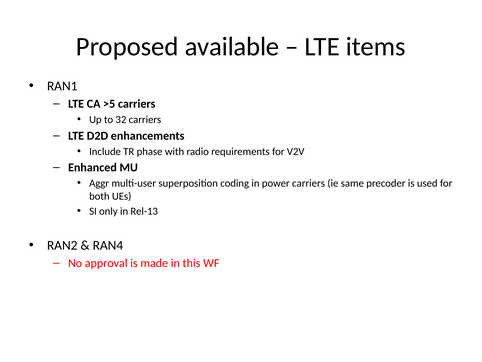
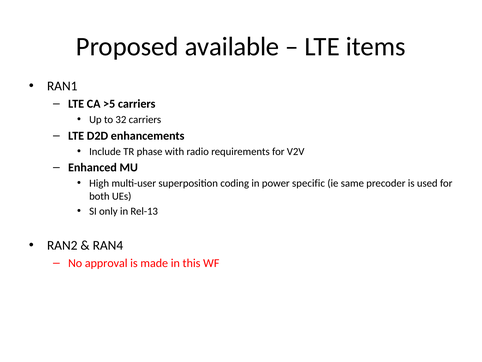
Aggr: Aggr -> High
power carriers: carriers -> specific
